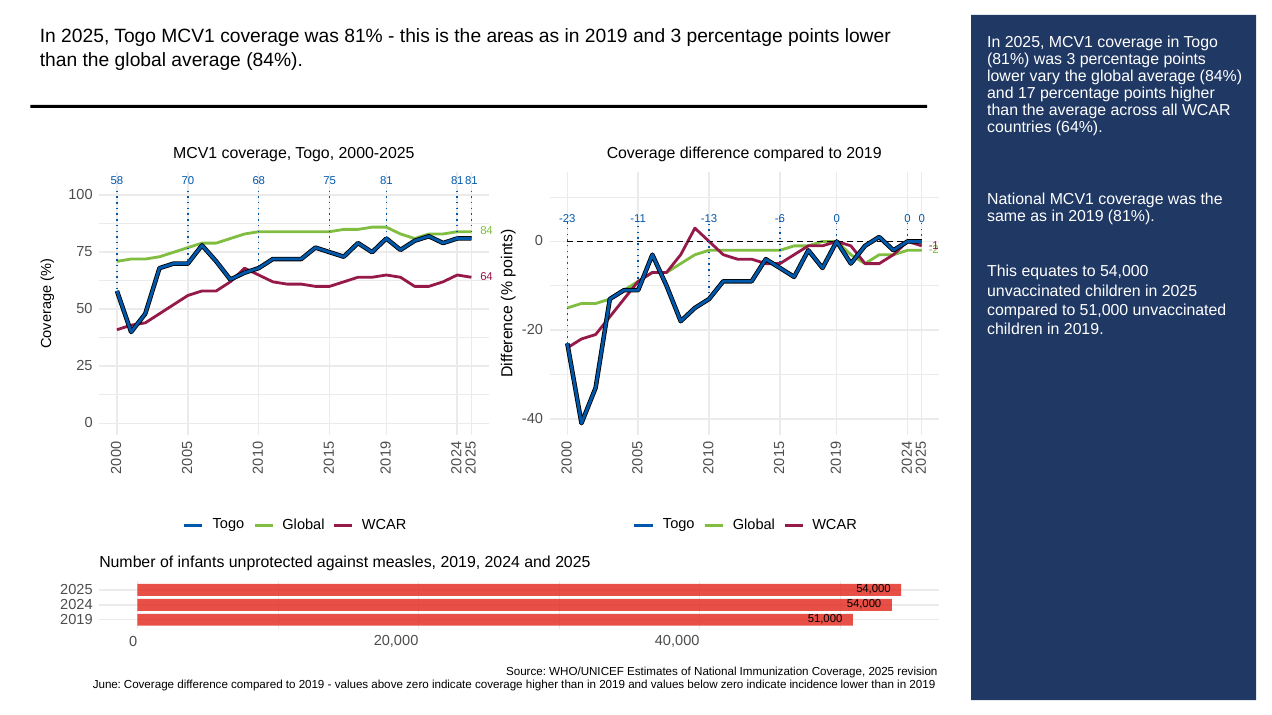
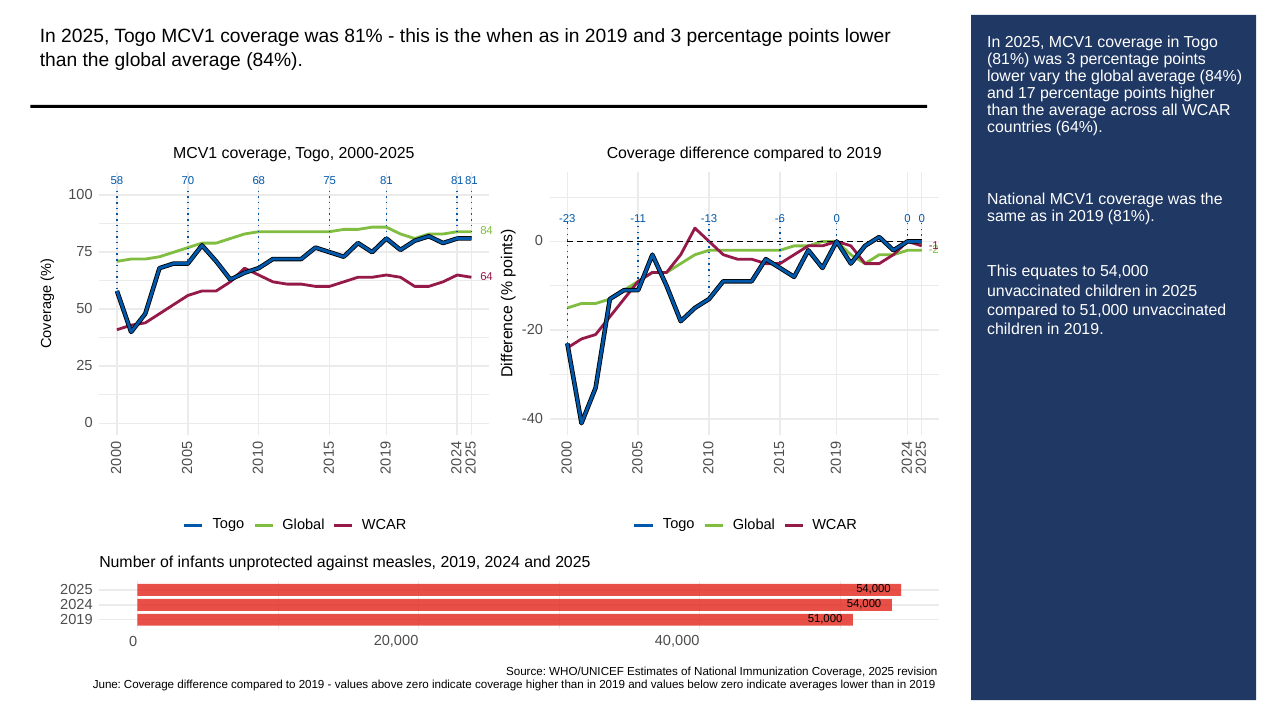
areas: areas -> when
incidence: incidence -> averages
